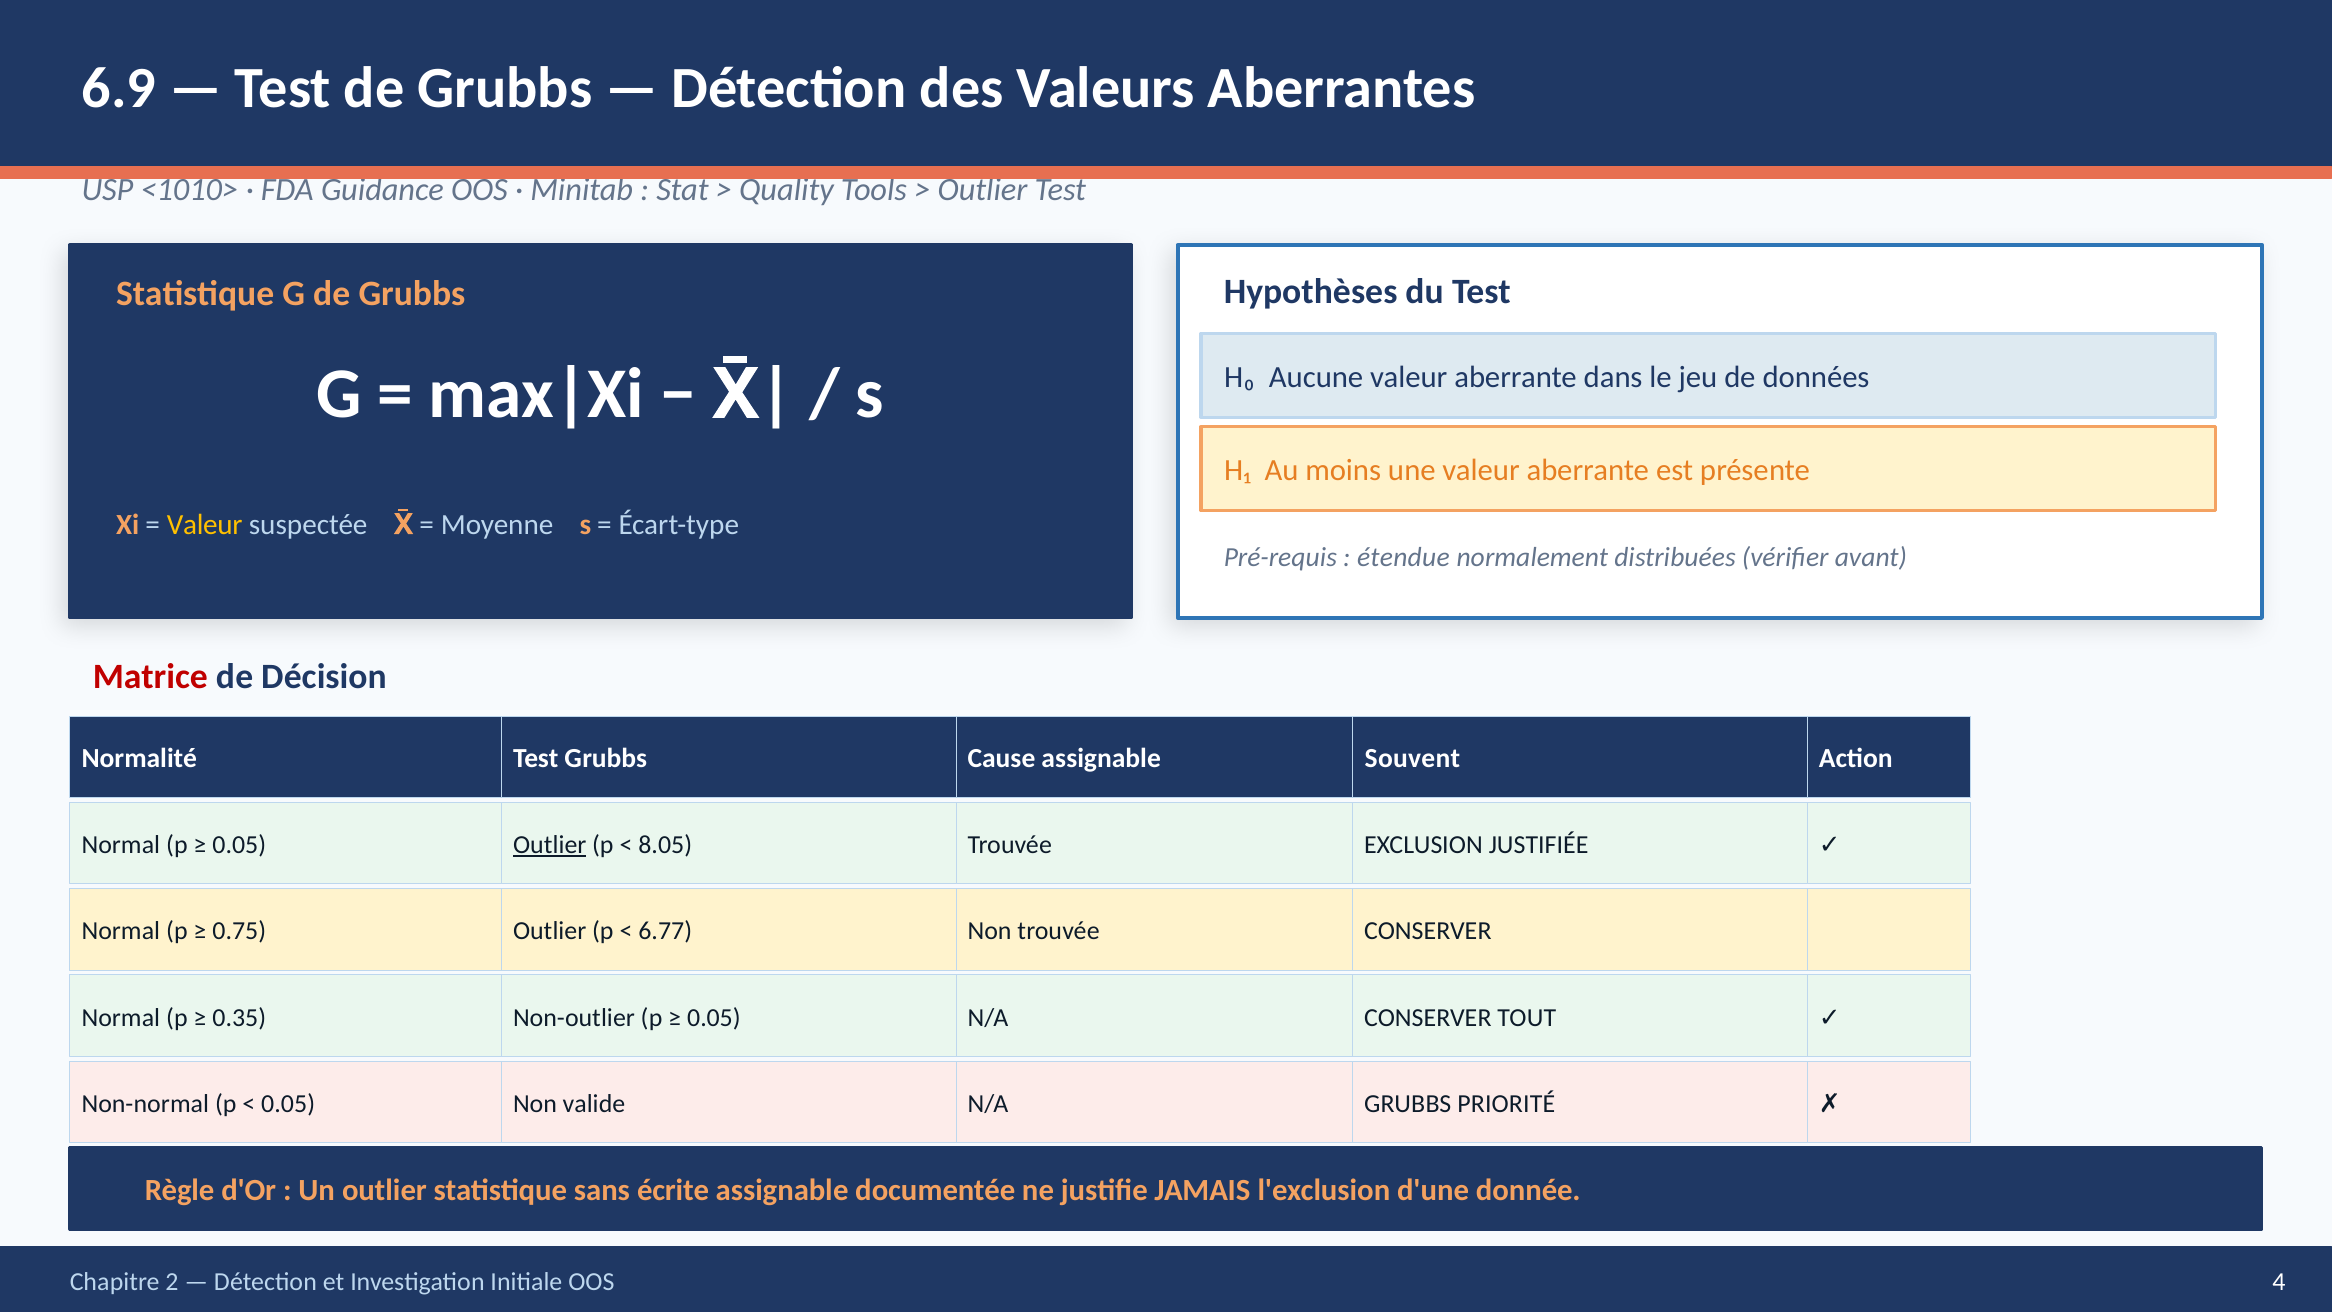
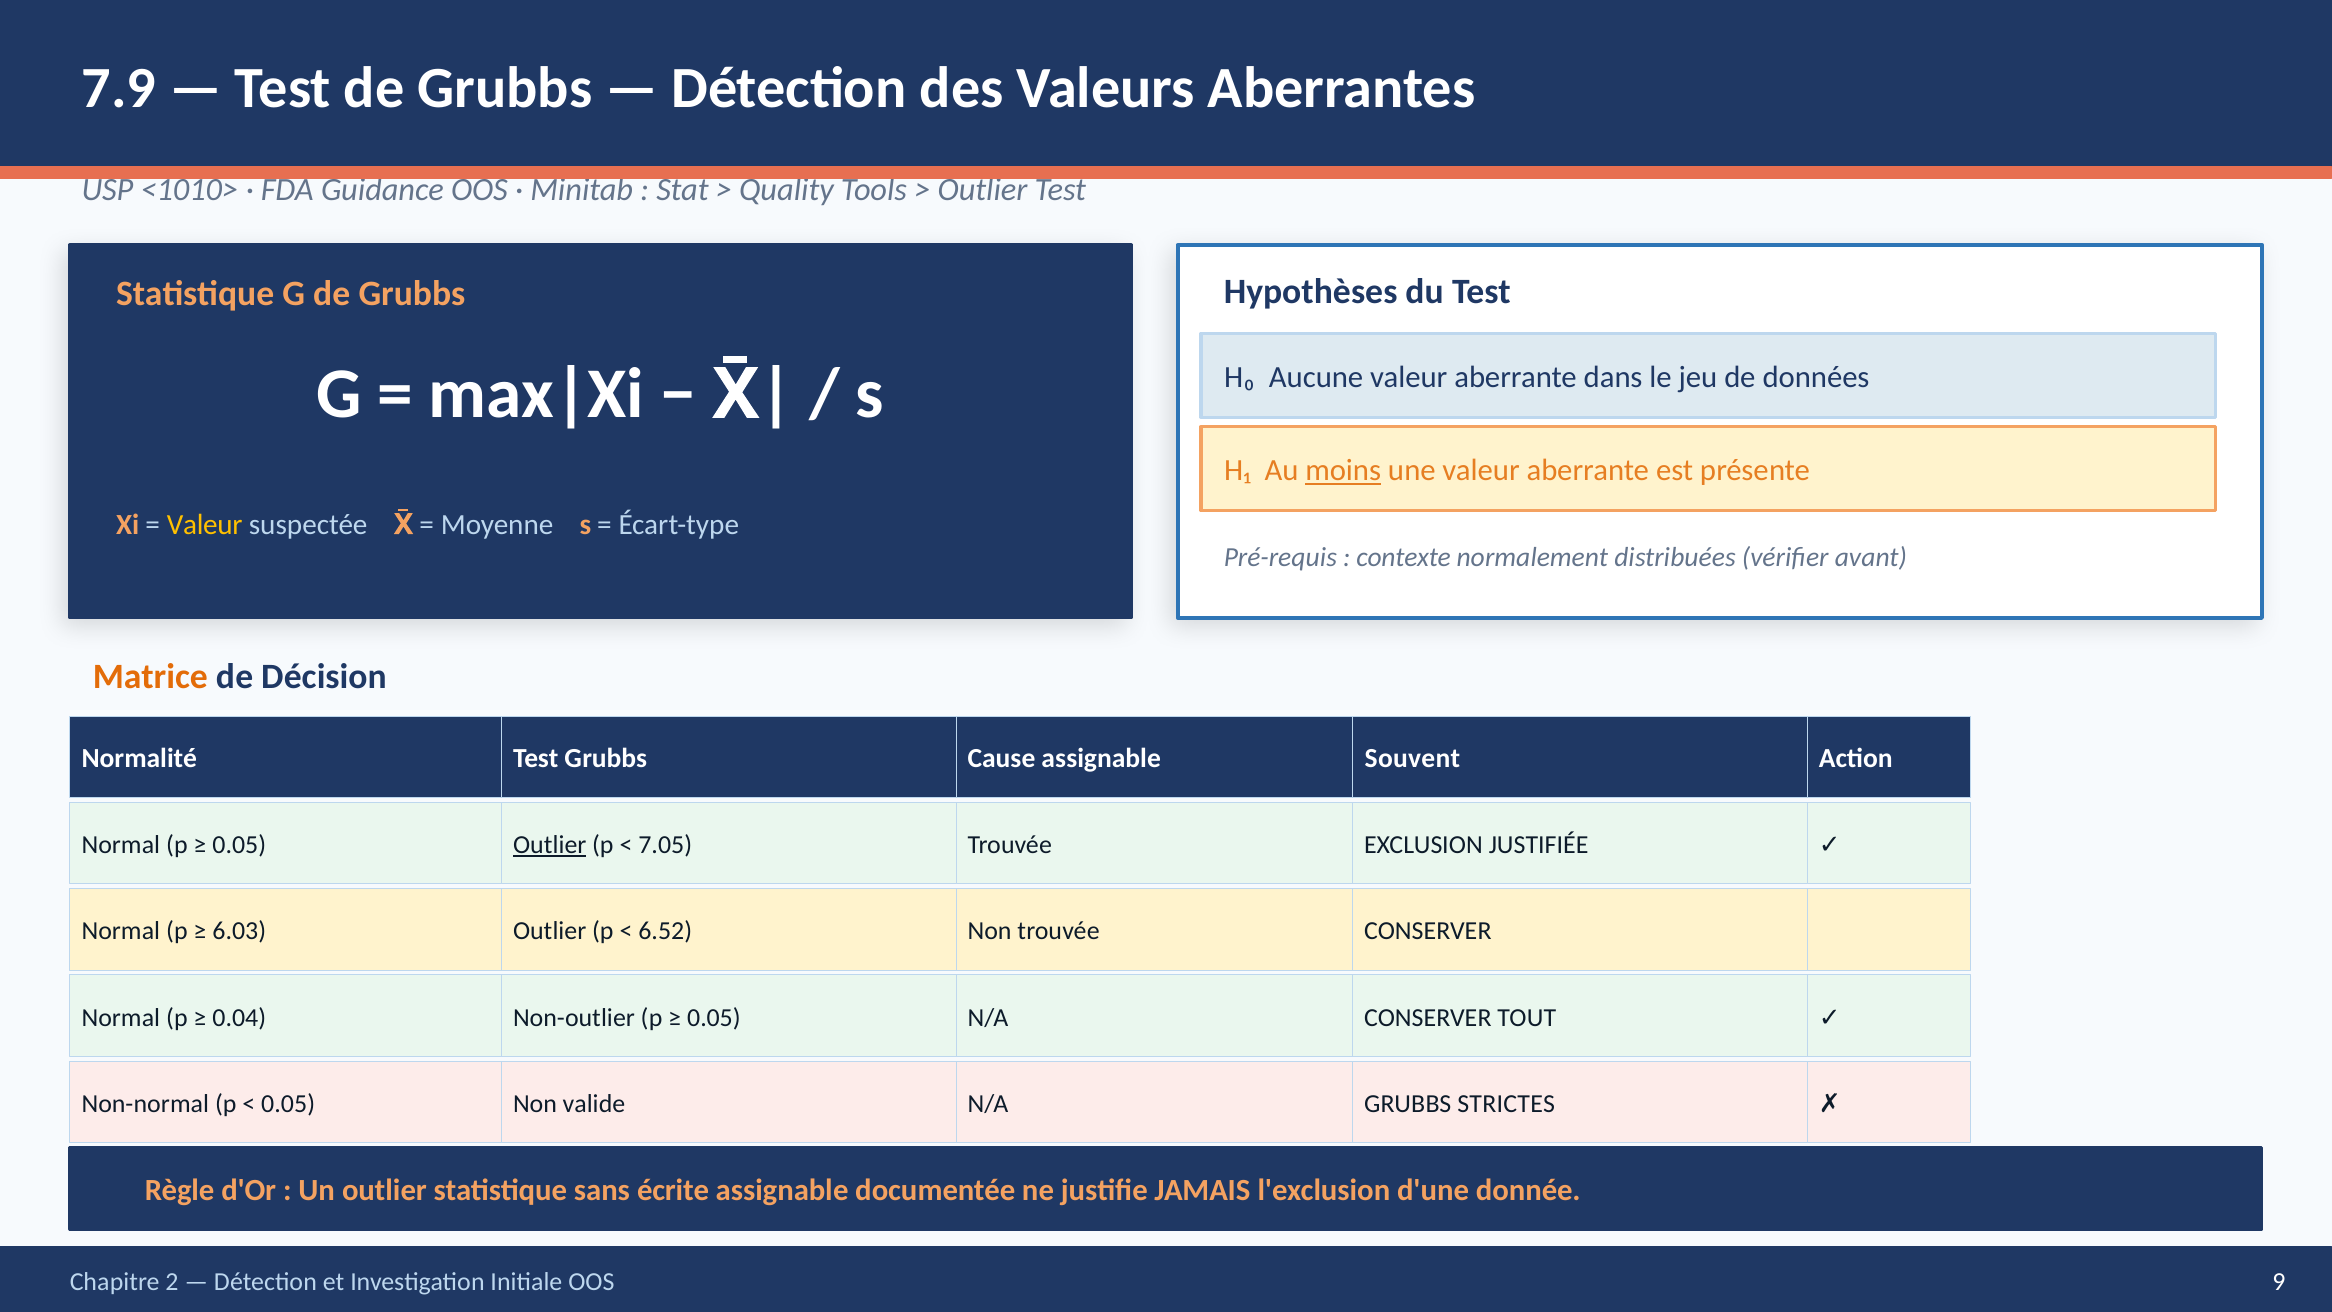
6.9: 6.9 -> 7.9
moins underline: none -> present
étendue: étendue -> contexte
Matrice colour: red -> orange
8.05: 8.05 -> 7.05
0.75: 0.75 -> 6.03
6.77: 6.77 -> 6.52
0.35: 0.35 -> 0.04
PRIORITÉ: PRIORITÉ -> STRICTES
4: 4 -> 9
